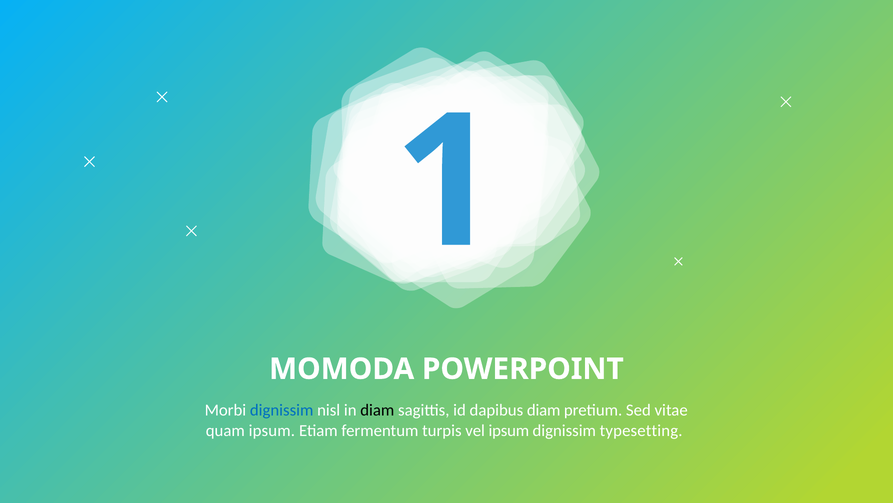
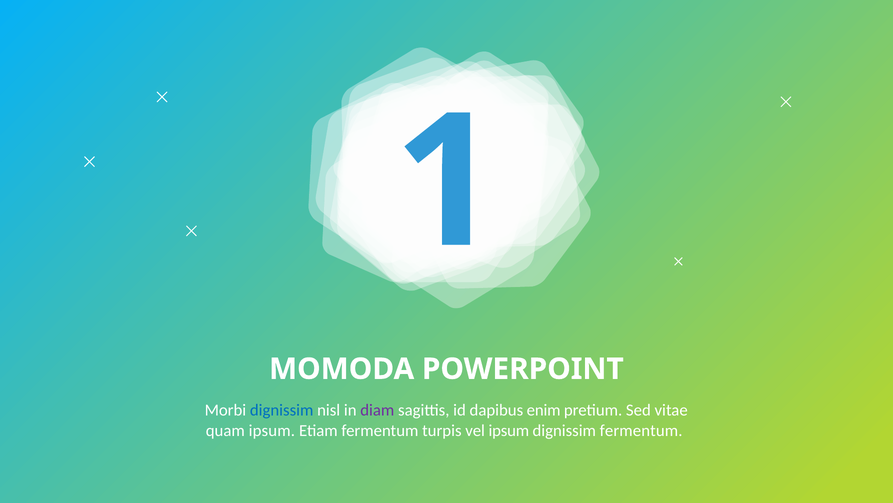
diam at (377, 410) colour: black -> purple
dapibus diam: diam -> enim
dignissim typesetting: typesetting -> fermentum
